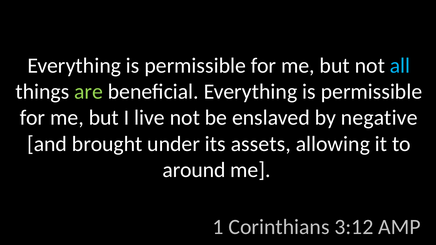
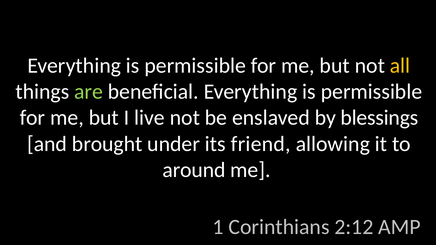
all colour: light blue -> yellow
negative: negative -> blessings
assets: assets -> friend
3:12: 3:12 -> 2:12
